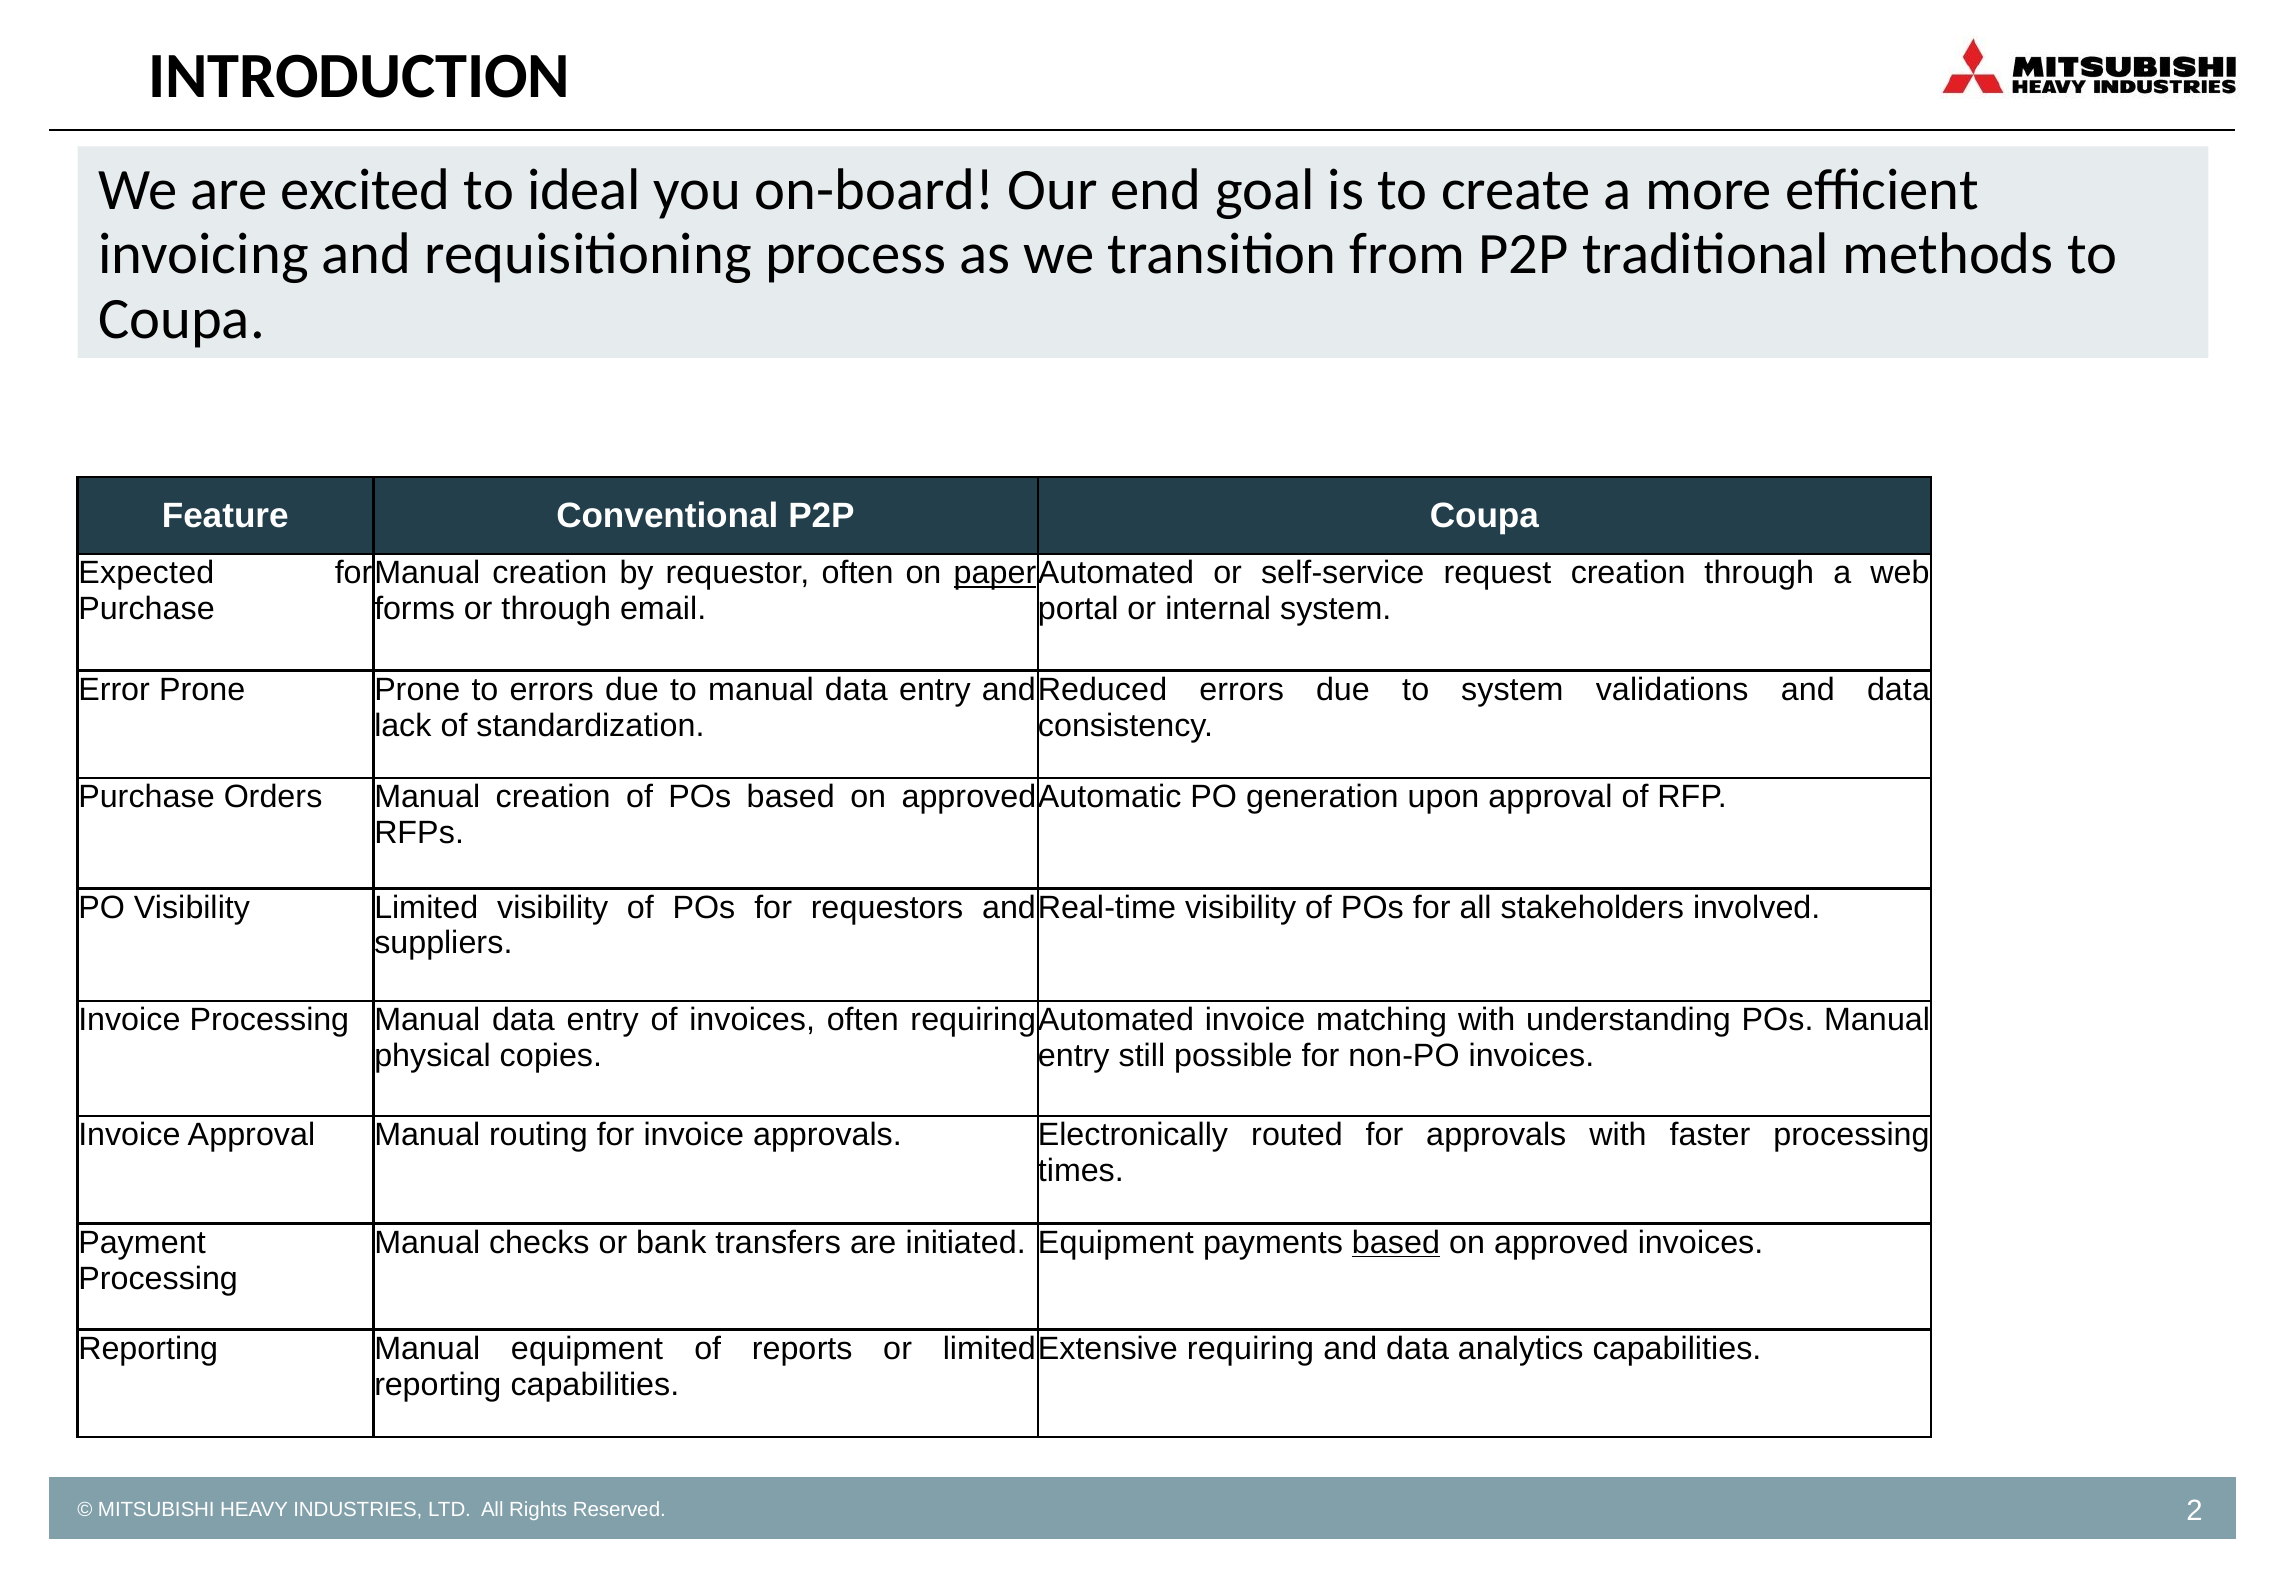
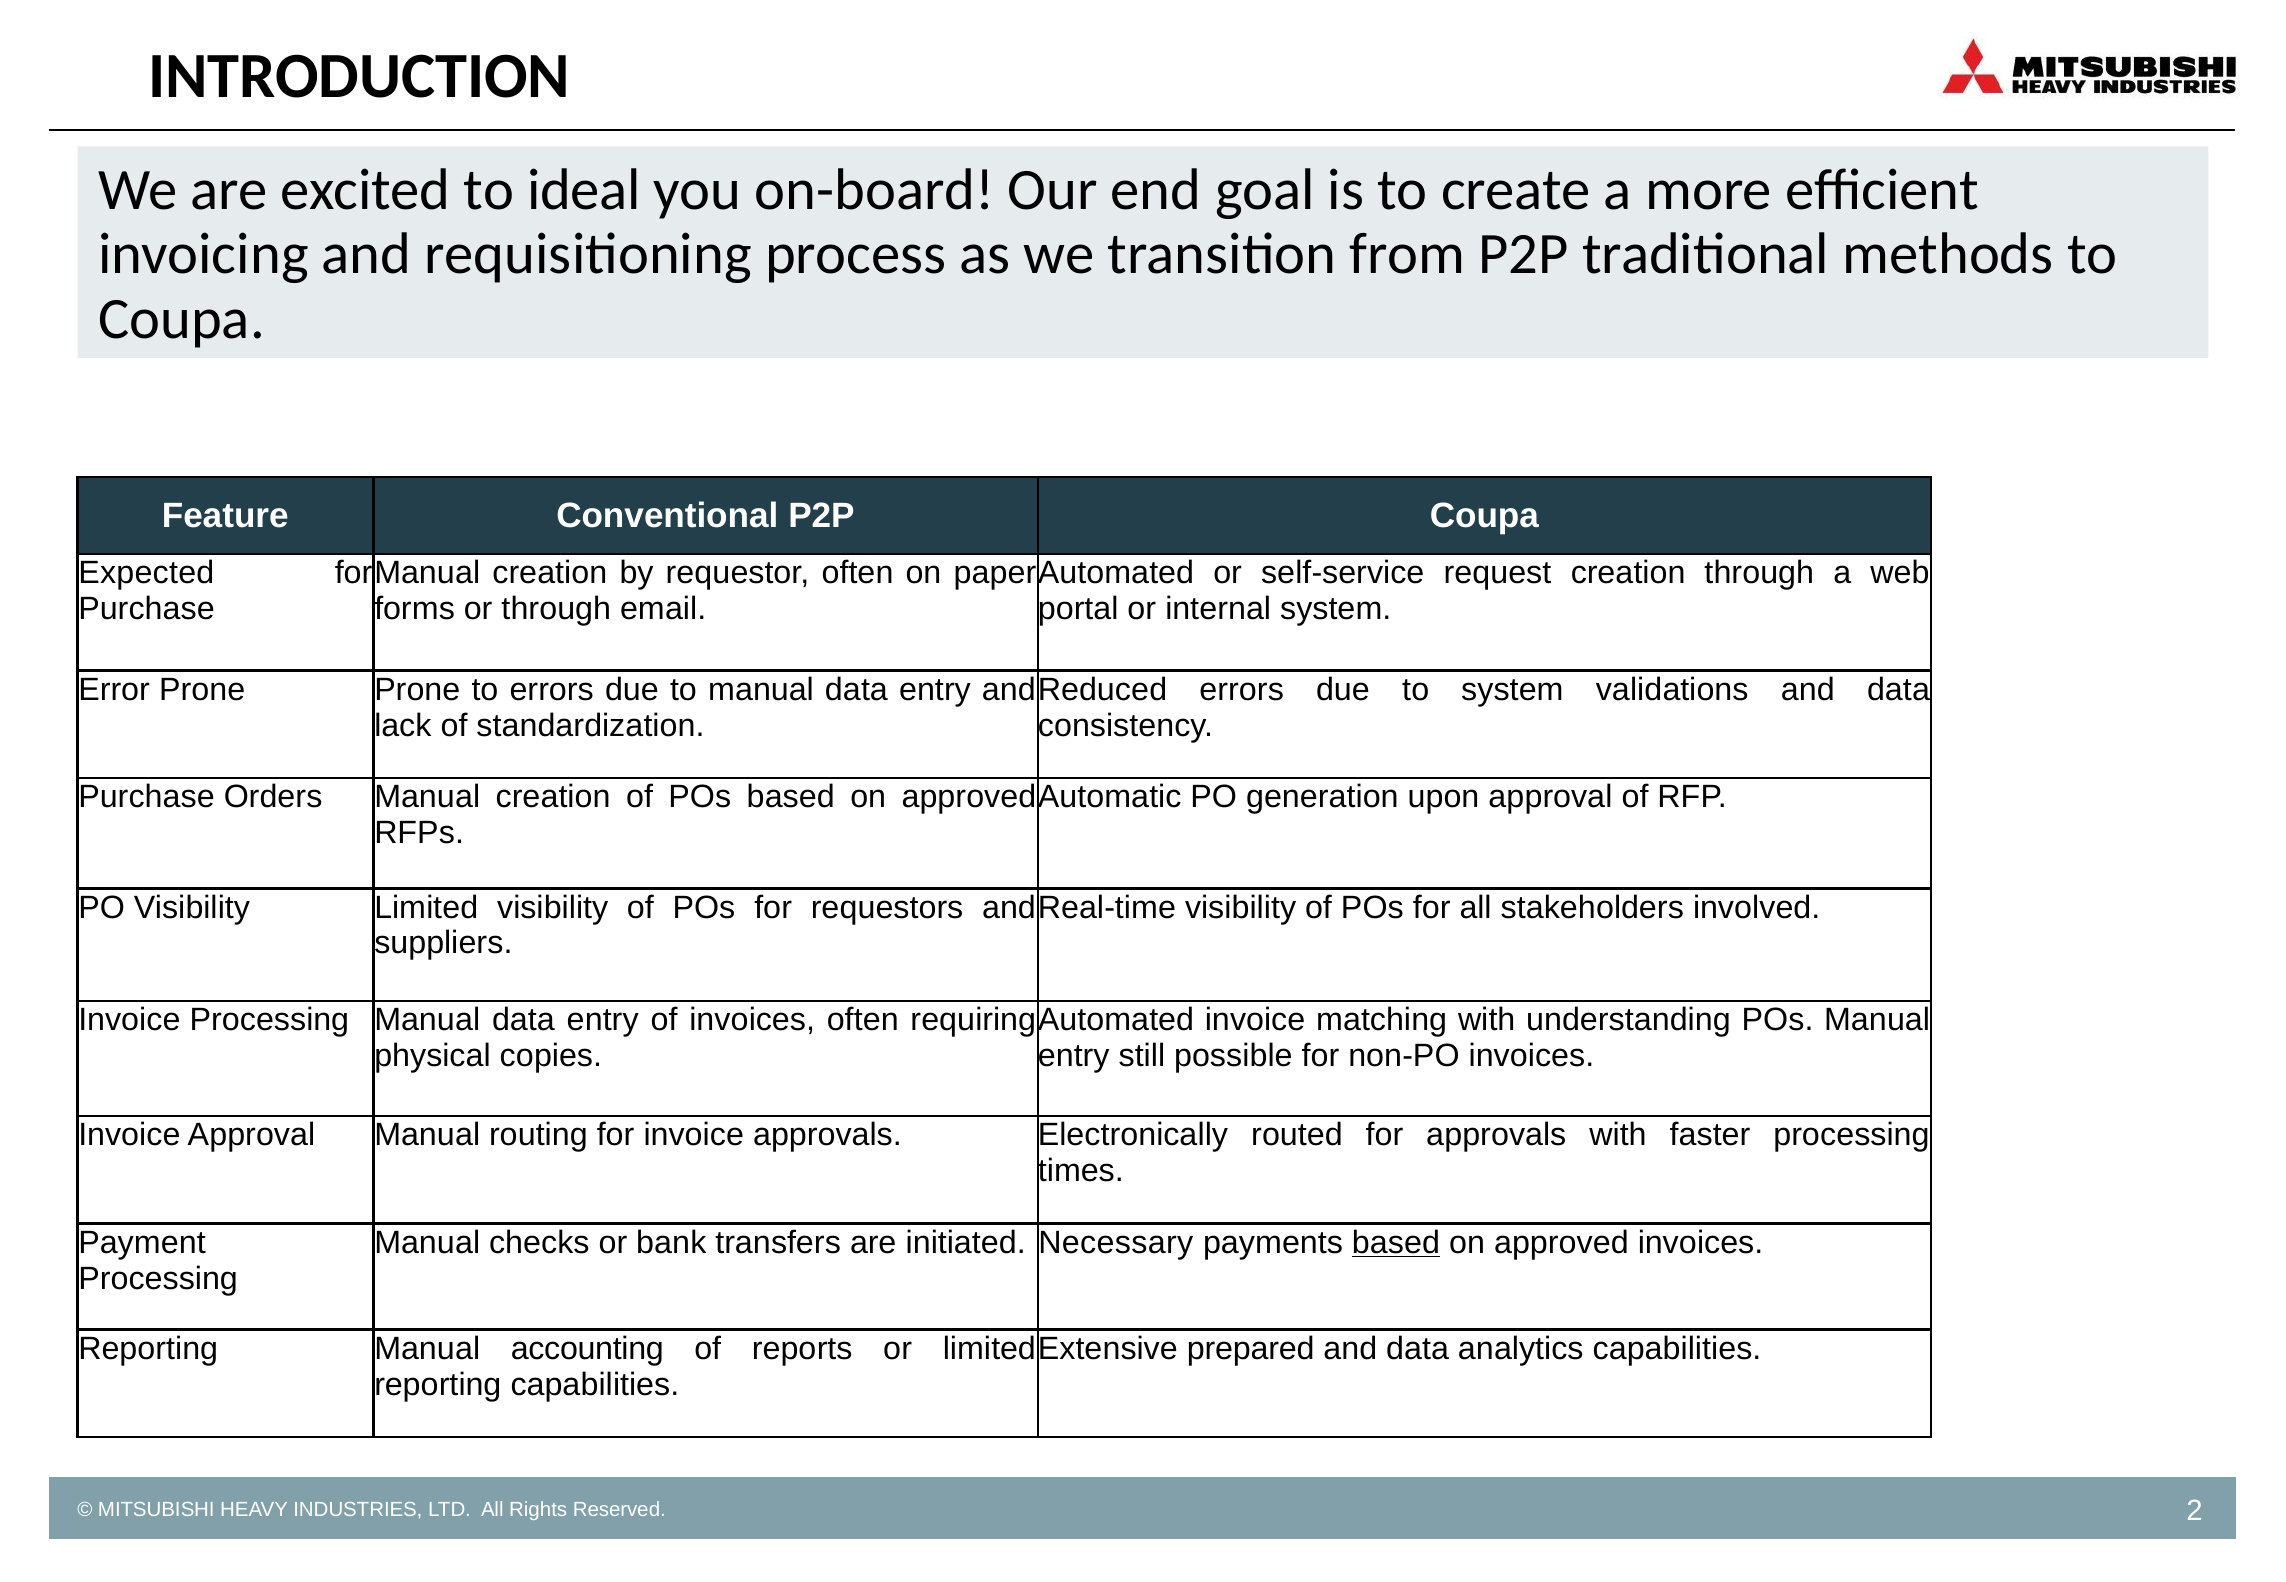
paper underline: present -> none
initiated Equipment: Equipment -> Necessary
Manual equipment: equipment -> accounting
Extensive requiring: requiring -> prepared
